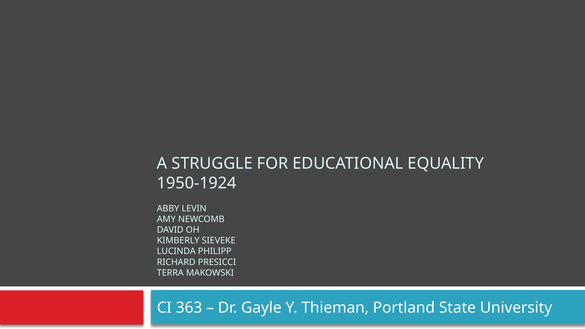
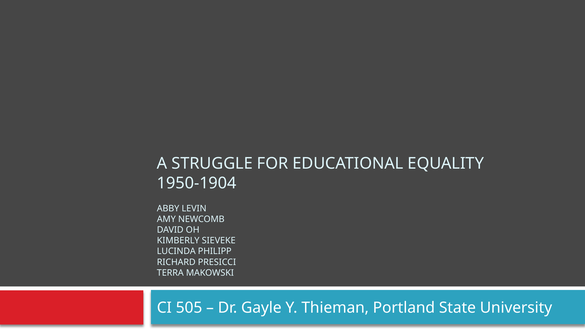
1950-1924: 1950-1924 -> 1950-1904
363: 363 -> 505
